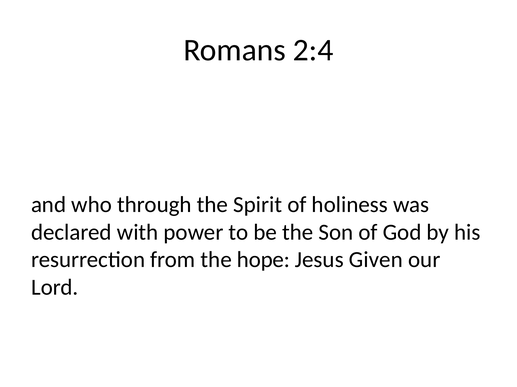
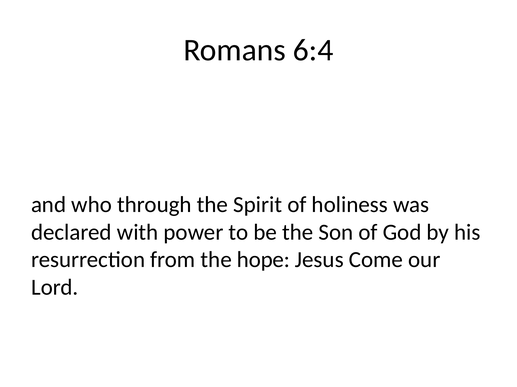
2:4: 2:4 -> 6:4
Given: Given -> Come
